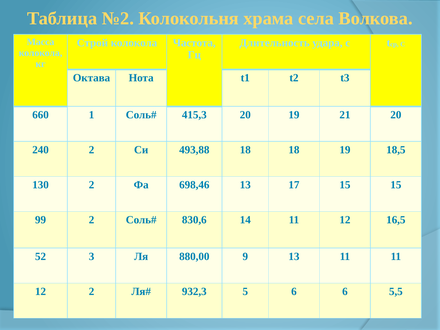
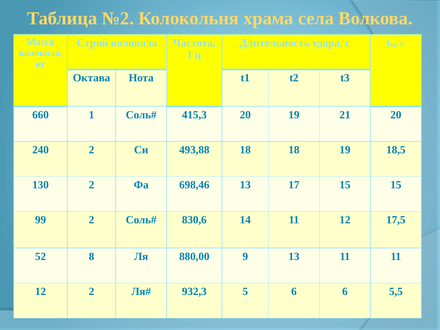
16,5: 16,5 -> 17,5
3: 3 -> 8
